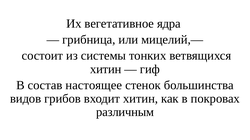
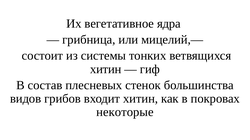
настоящее: настоящее -> плесневых
различным: различным -> некоторые
